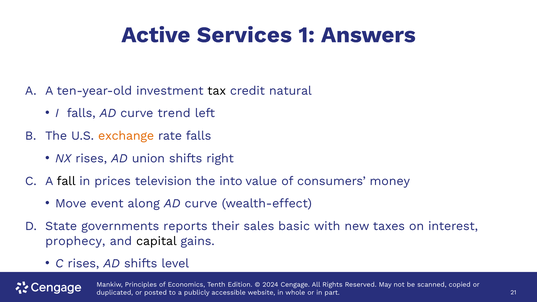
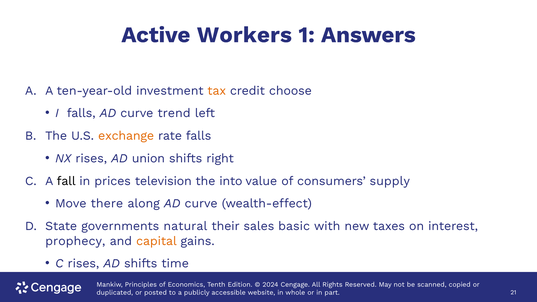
Services: Services -> Workers
tax colour: black -> orange
natural: natural -> choose
money: money -> supply
event: event -> there
reports: reports -> natural
capital colour: black -> orange
level: level -> time
